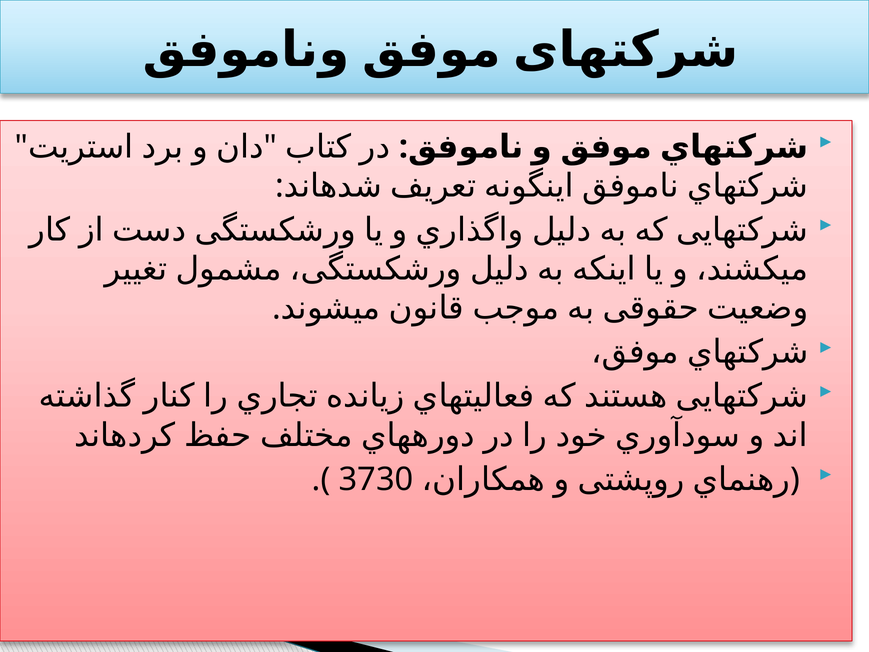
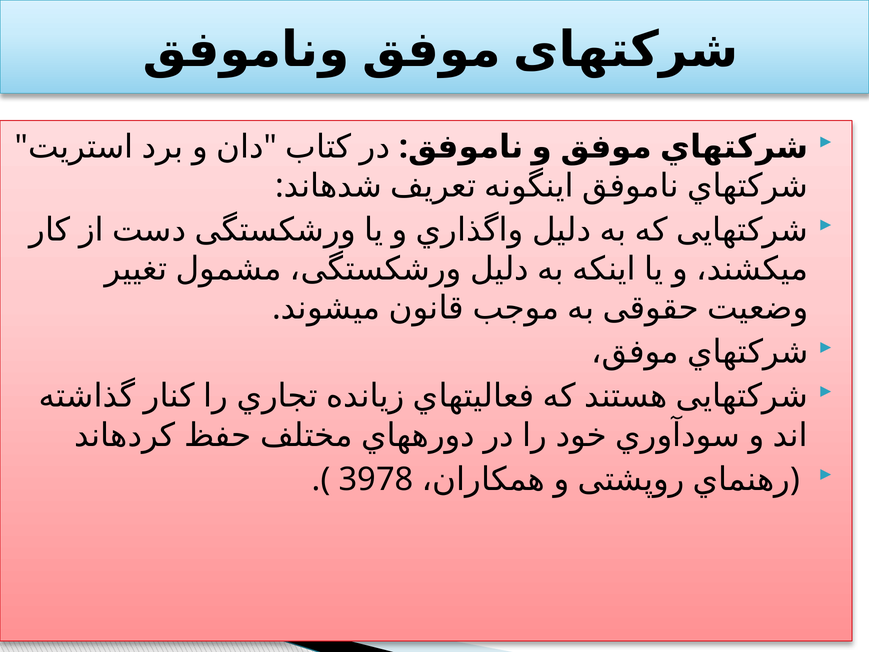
3730: 3730 -> 3978
